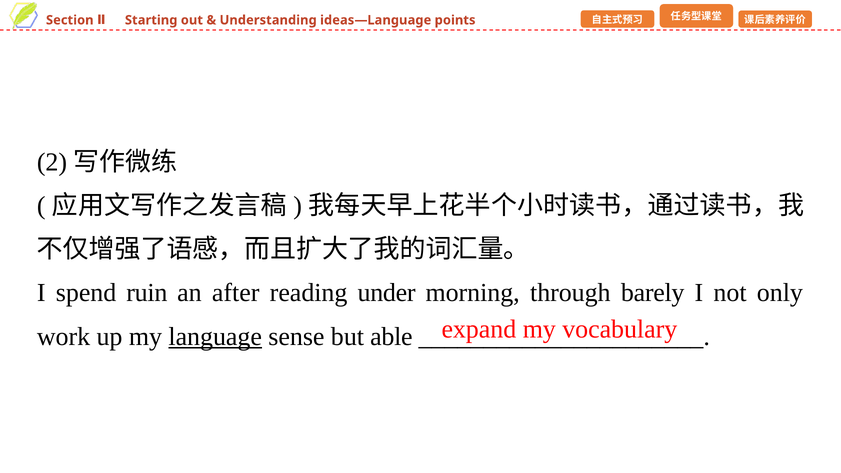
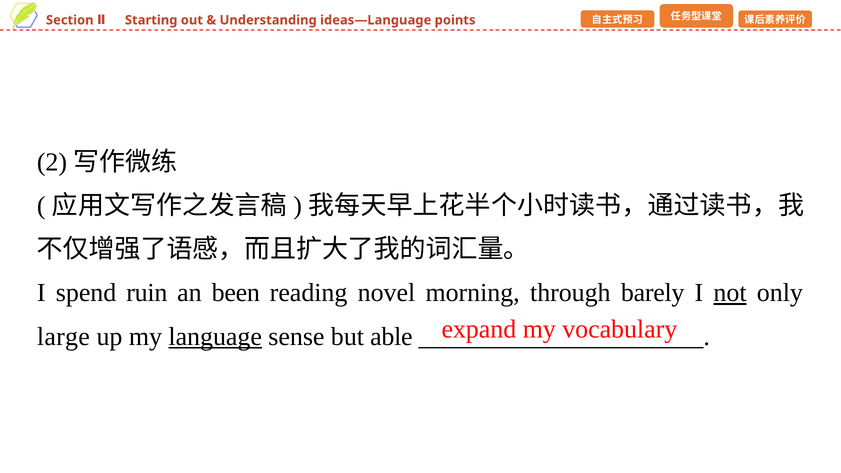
after: after -> been
under: under -> novel
not underline: none -> present
work: work -> large
